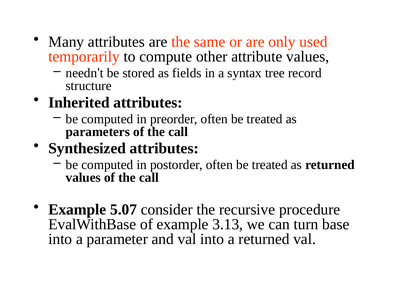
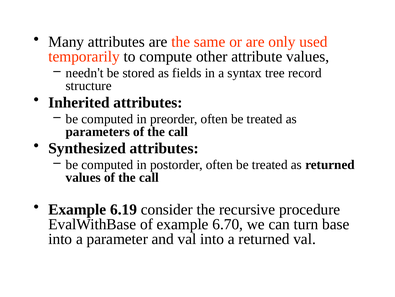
5.07: 5.07 -> 6.19
3.13: 3.13 -> 6.70
